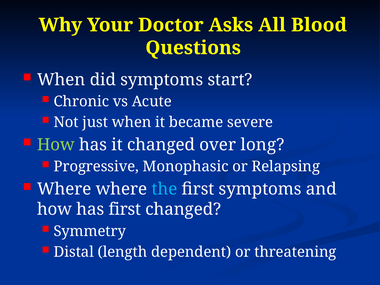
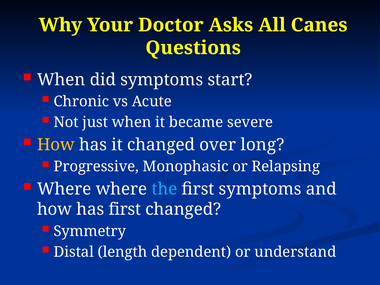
Blood: Blood -> Canes
How at (56, 145) colour: light green -> yellow
threatening: threatening -> understand
